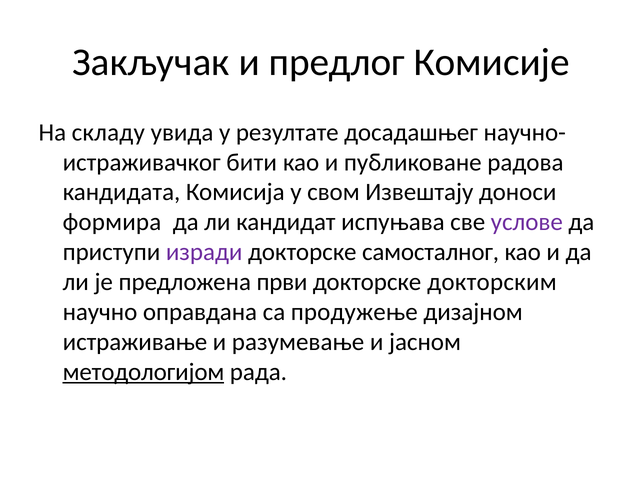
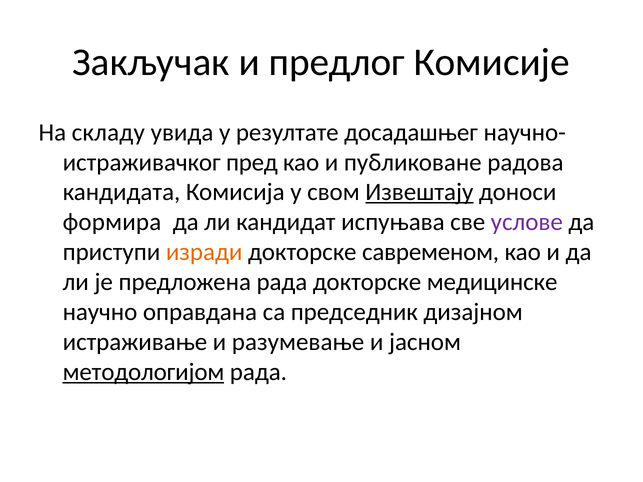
бити: бити -> пред
Извештају underline: none -> present
изради colour: purple -> orange
самосталног: самосталног -> савременом
предложена први: први -> рада
докторским: докторским -> медицинске
продужење: продужење -> председник
